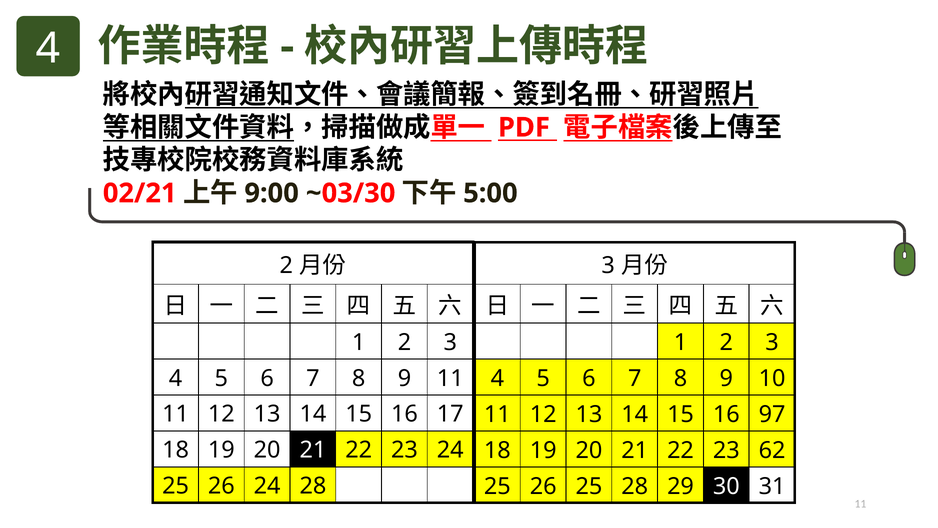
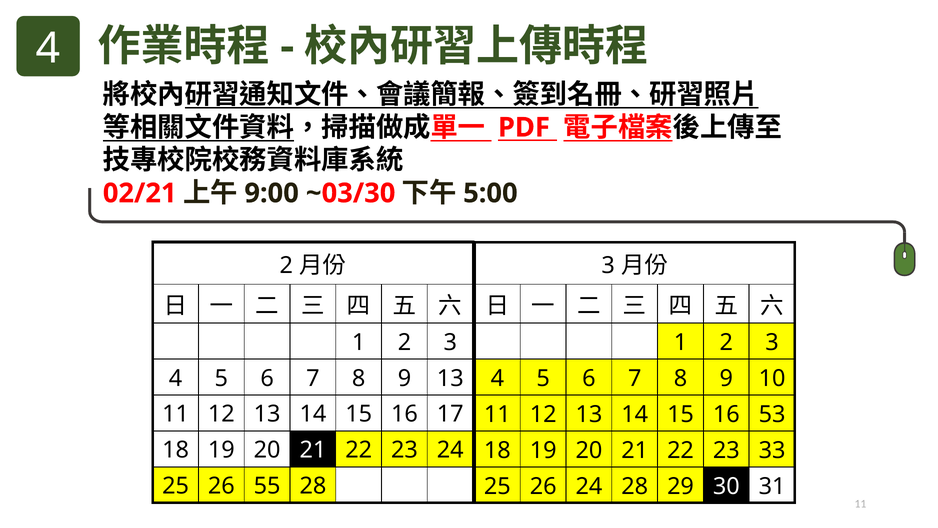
9 11: 11 -> 13
97: 97 -> 53
62: 62 -> 33
26 24: 24 -> 55
26 25: 25 -> 24
